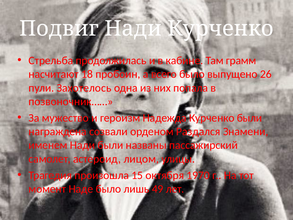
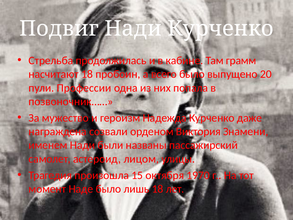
26: 26 -> 20
Захотелось: Захотелось -> Профессии
Курченко были: были -> даже
Раздался: Раздался -> Виктория
лишь 49: 49 -> 18
